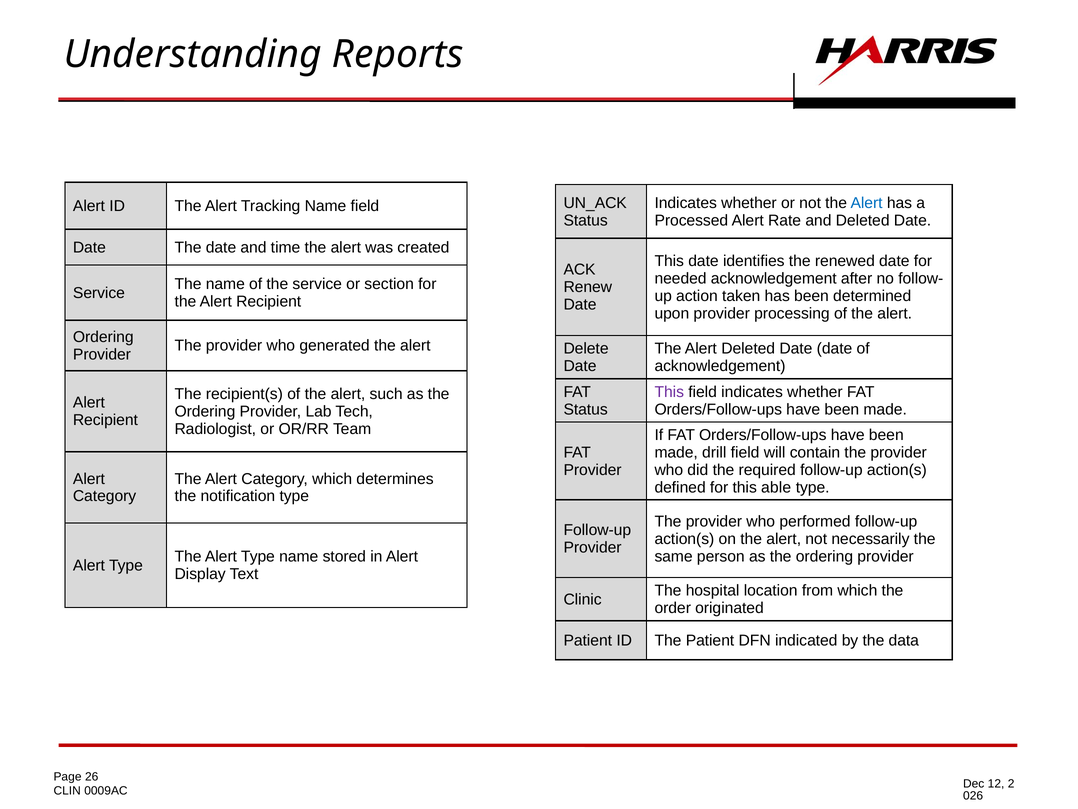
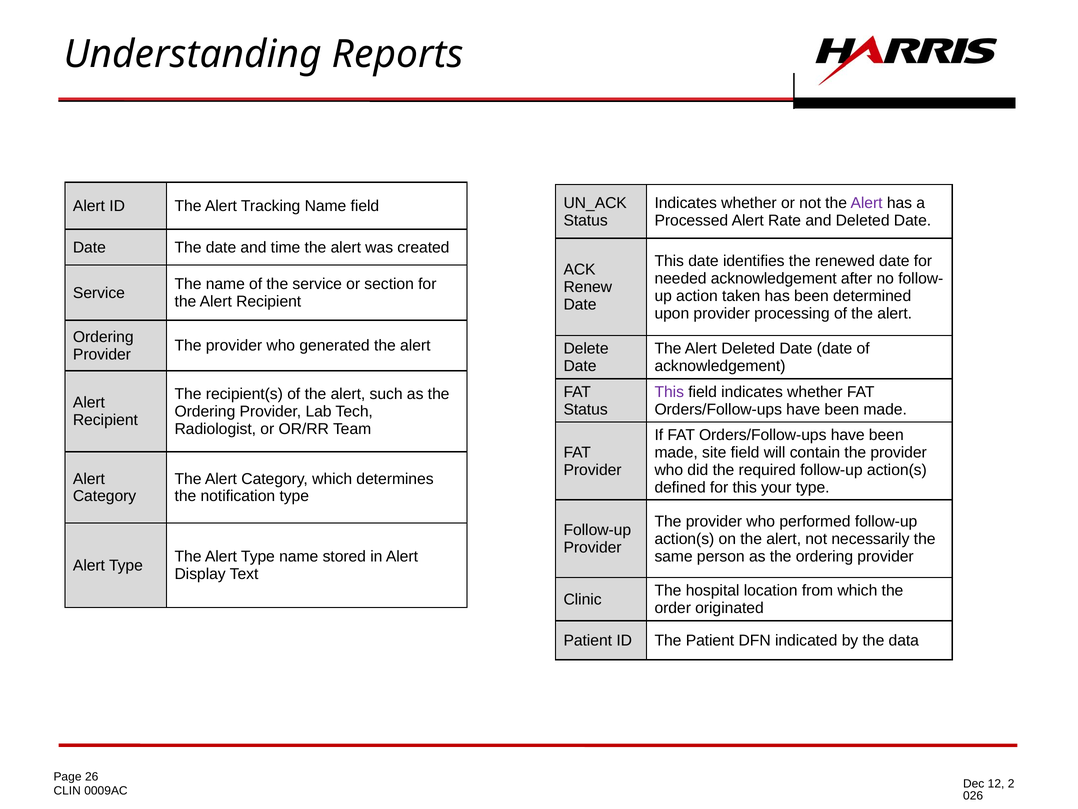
Alert at (867, 203) colour: blue -> purple
drill: drill -> site
able: able -> your
